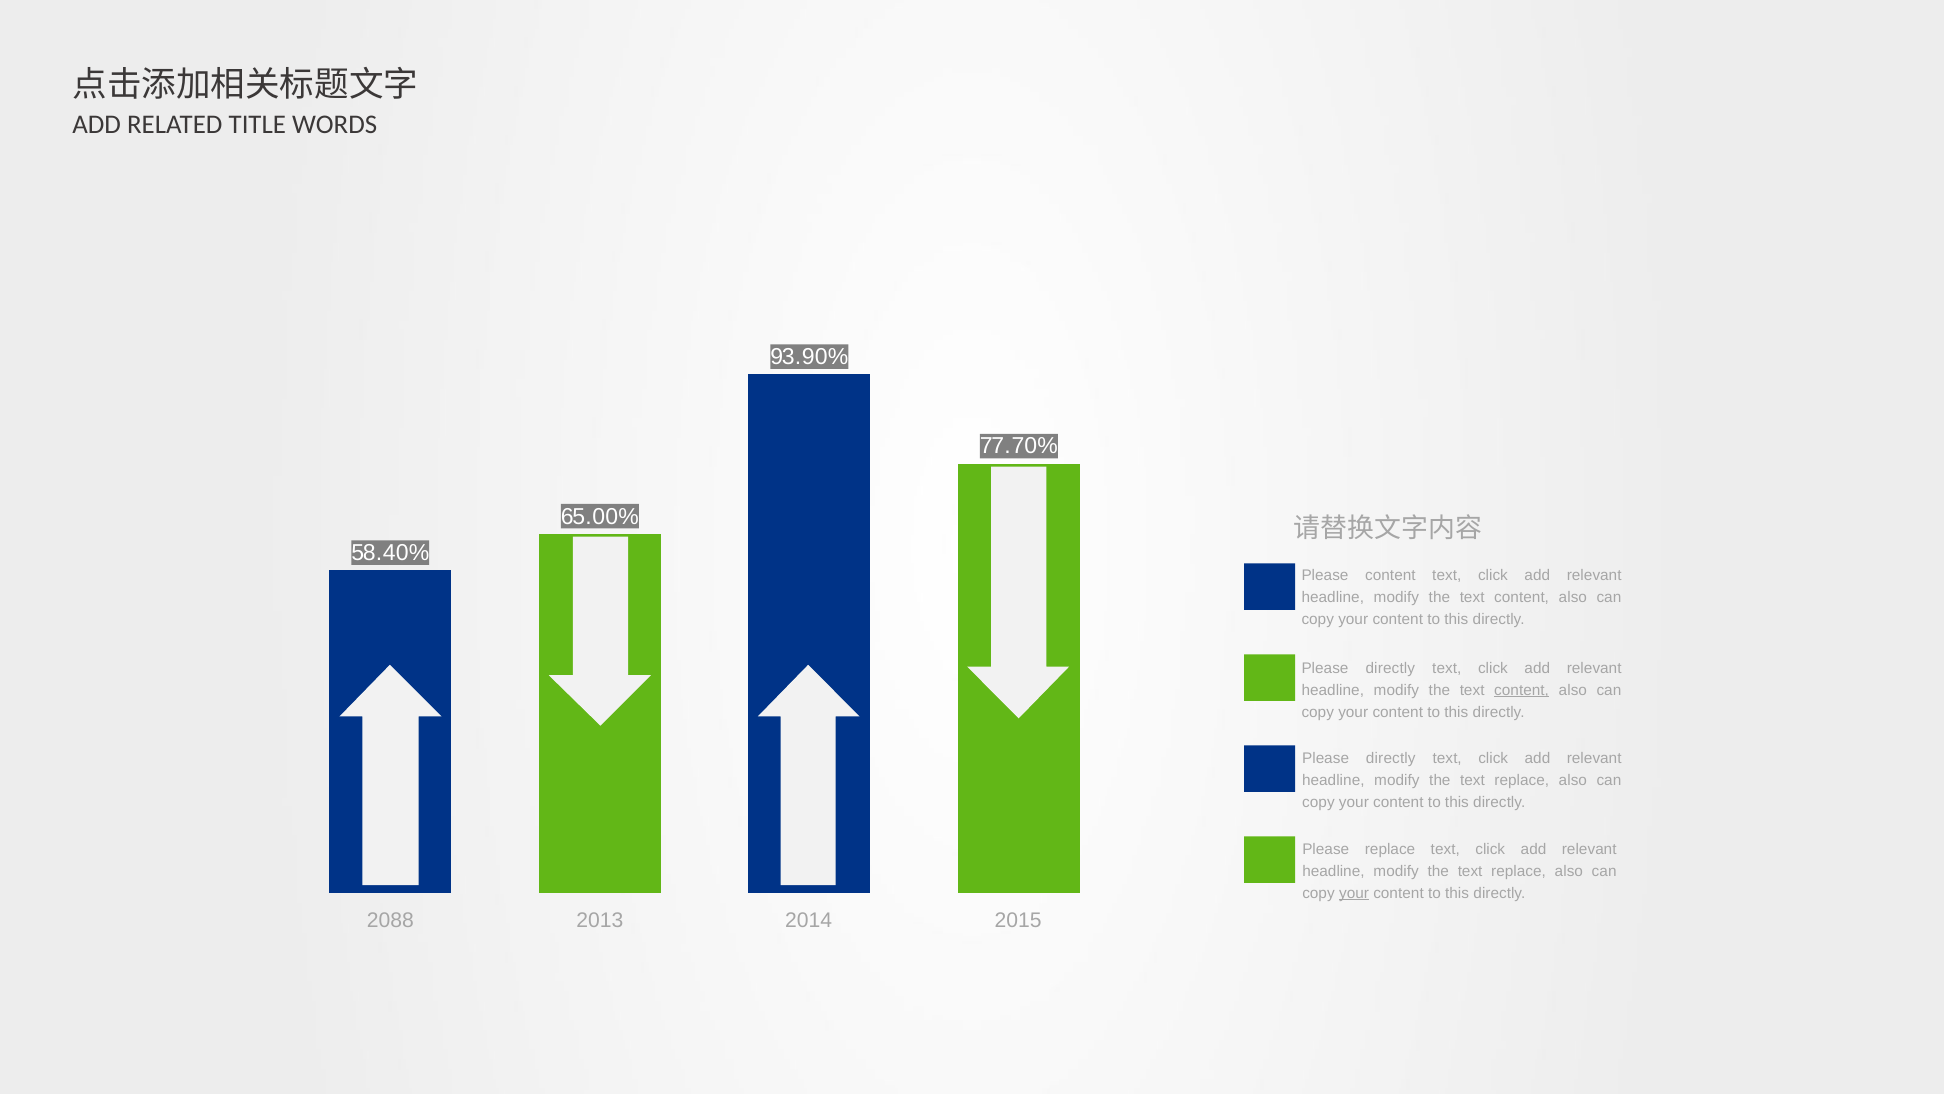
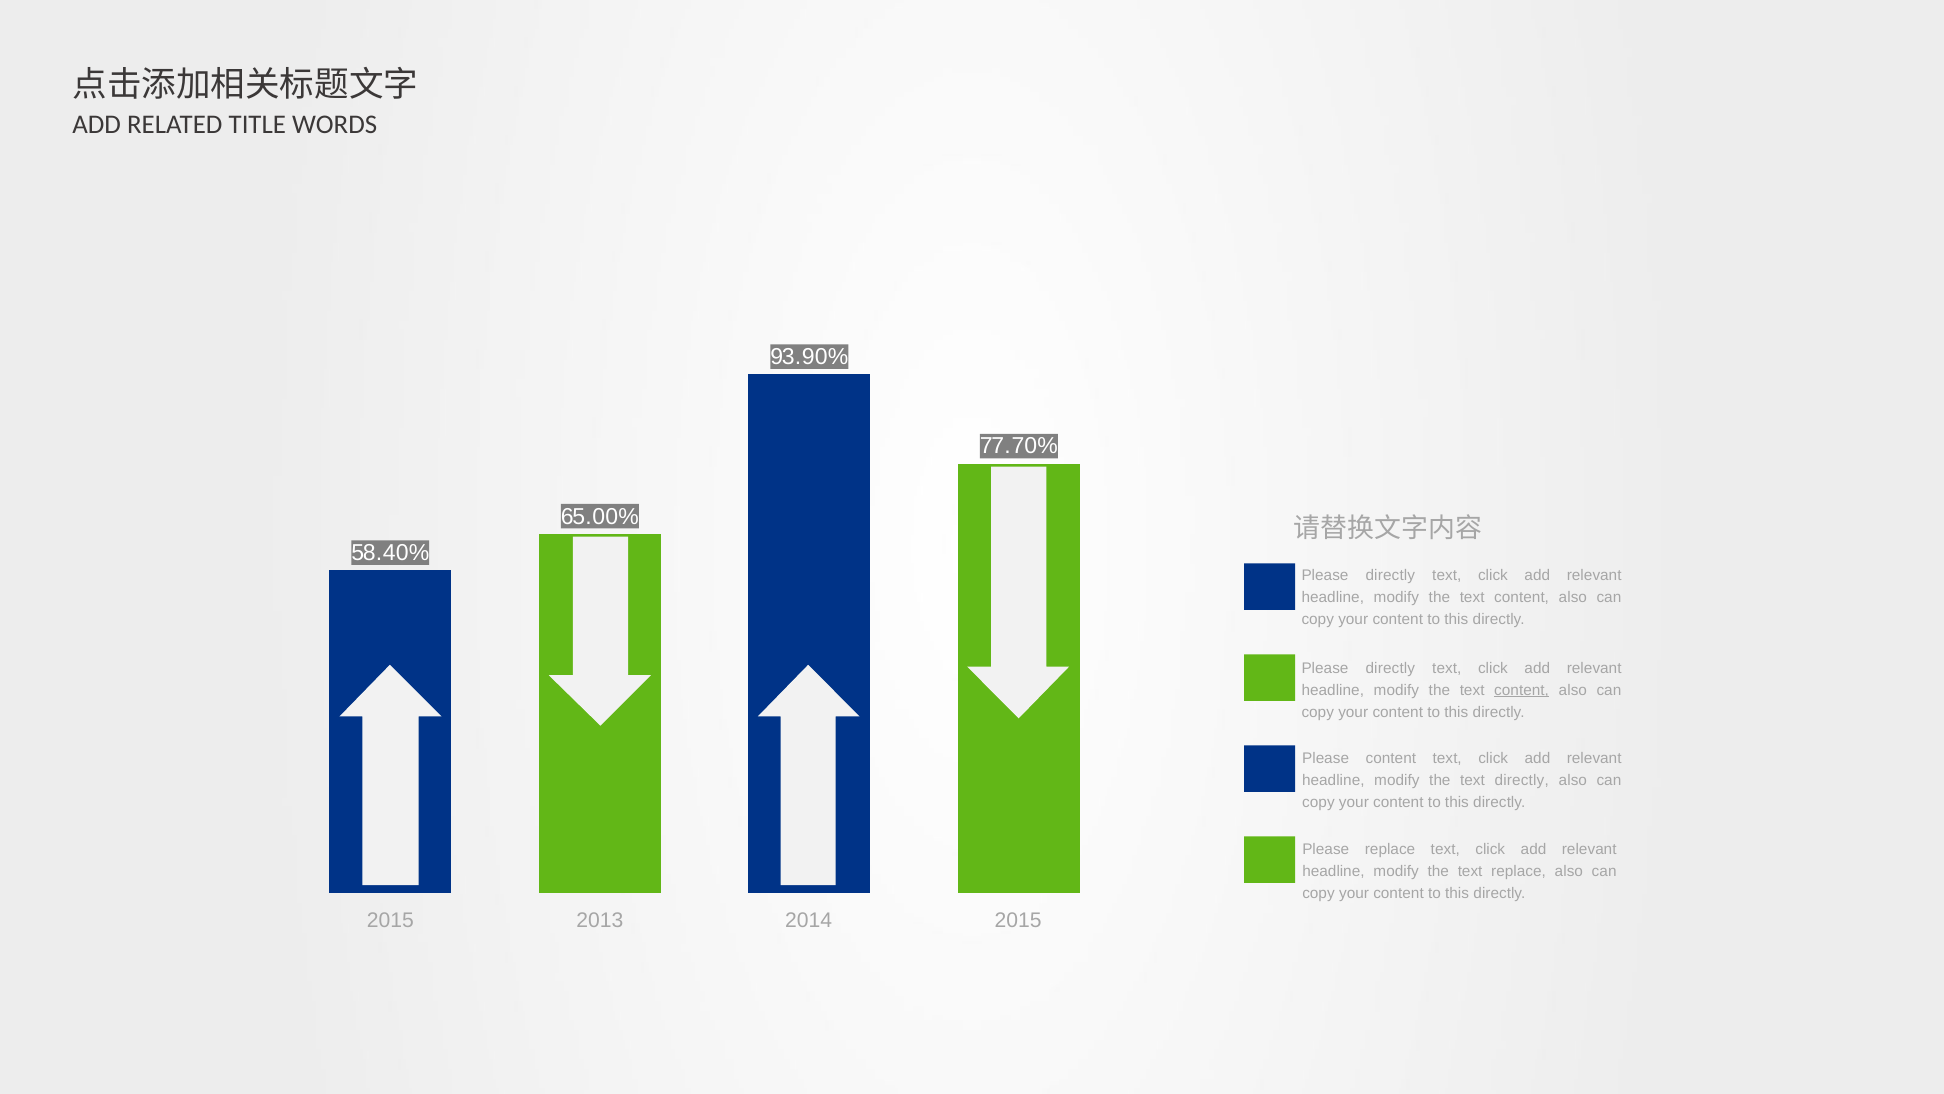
content at (1390, 575): content -> directly
directly at (1391, 758): directly -> content
replace at (1522, 780): replace -> directly
your at (1354, 893) underline: present -> none
2088 at (390, 920): 2088 -> 2015
